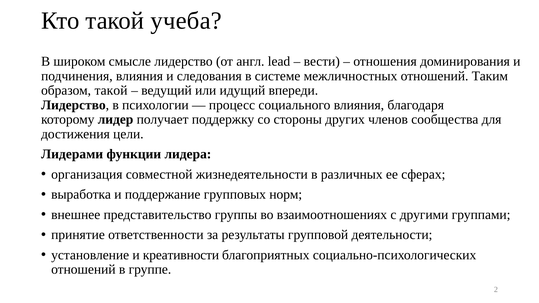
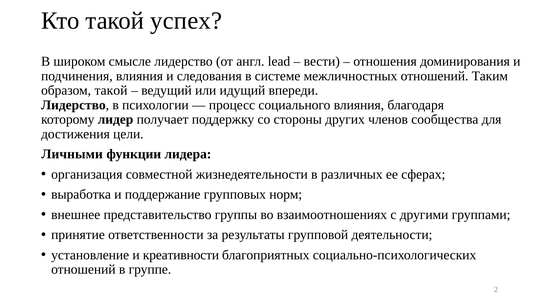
учеба: учеба -> успех
Лидерами: Лидерами -> Личными
